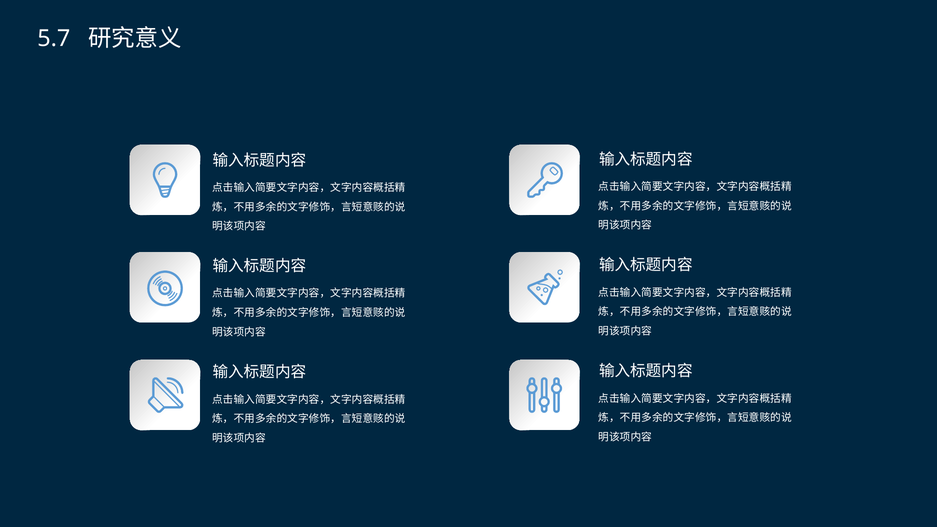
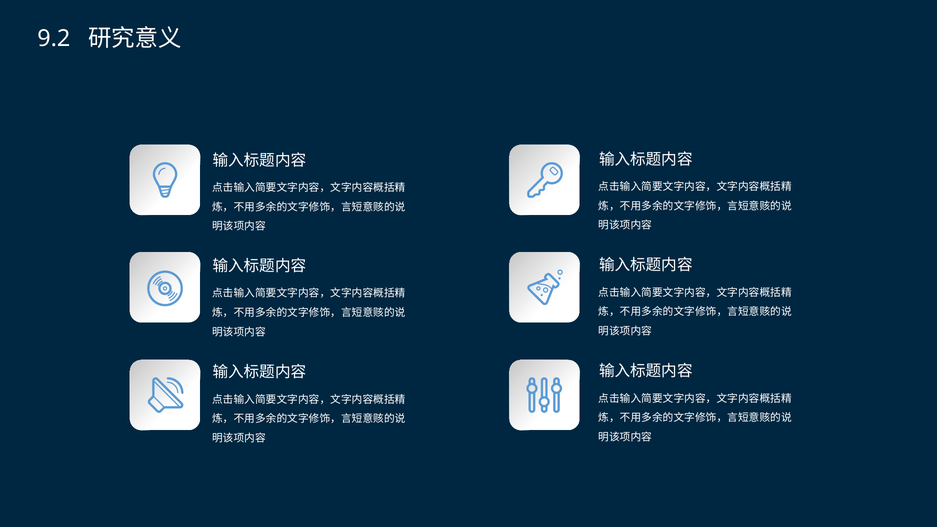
5.7: 5.7 -> 9.2
